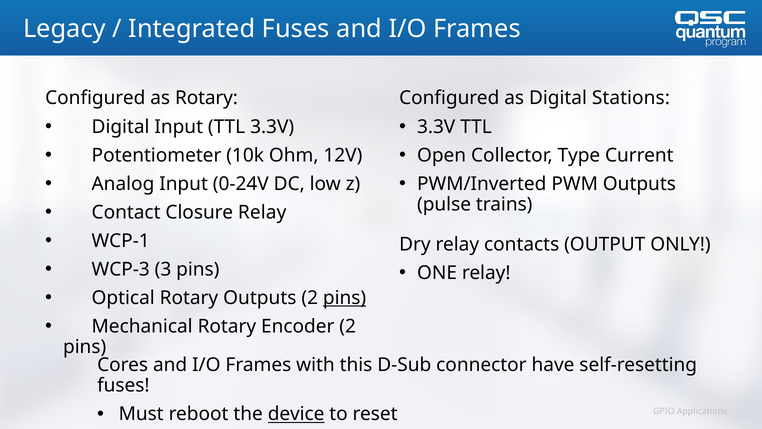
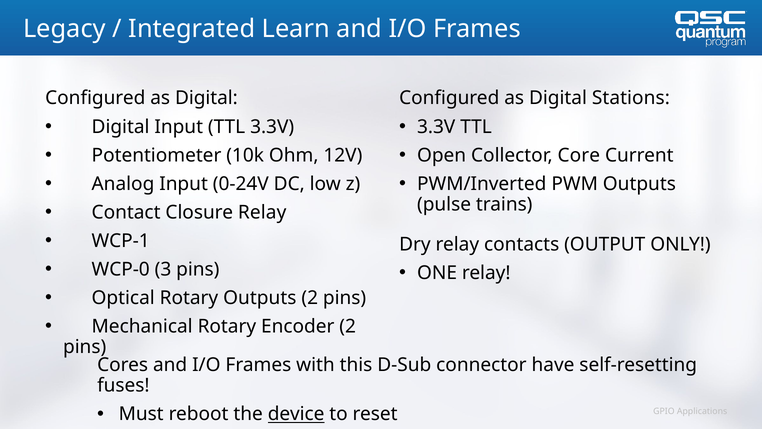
Integrated Fuses: Fuses -> Learn
Rotary at (206, 98): Rotary -> Digital
Type: Type -> Core
WCP-3: WCP-3 -> WCP-0
pins at (345, 298) underline: present -> none
